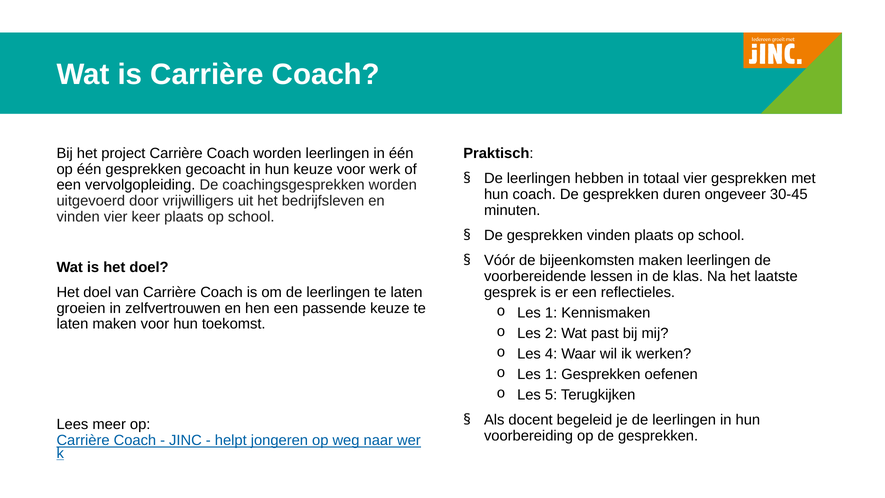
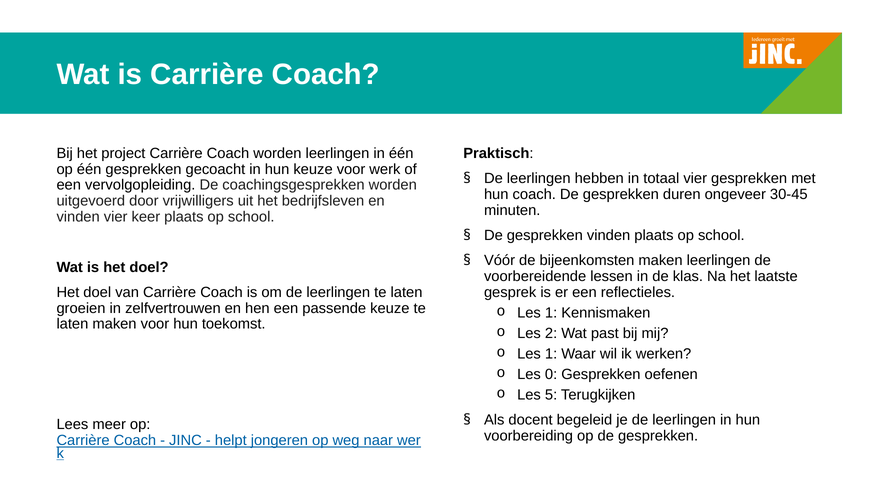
4 at (551, 354): 4 -> 1
1 at (551, 374): 1 -> 0
